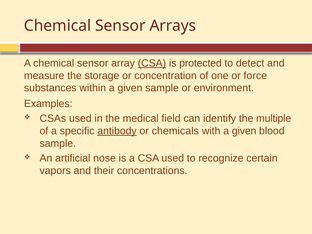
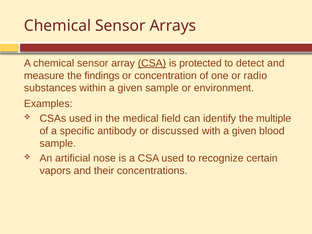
storage: storage -> findings
force: force -> radio
antibody underline: present -> none
chemicals: chemicals -> discussed
